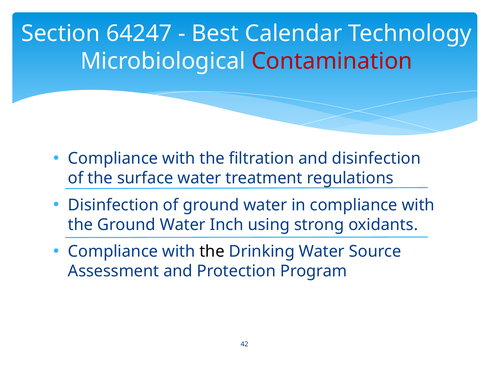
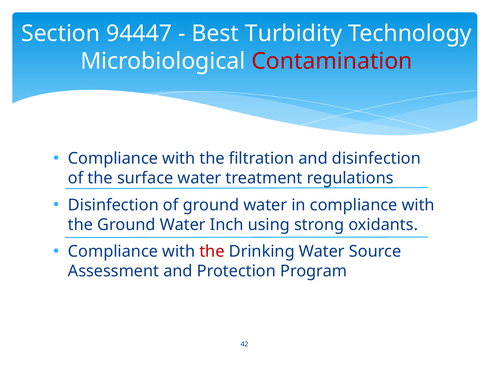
64247: 64247 -> 94447
Calendar: Calendar -> Turbidity
the at (212, 251) colour: black -> red
